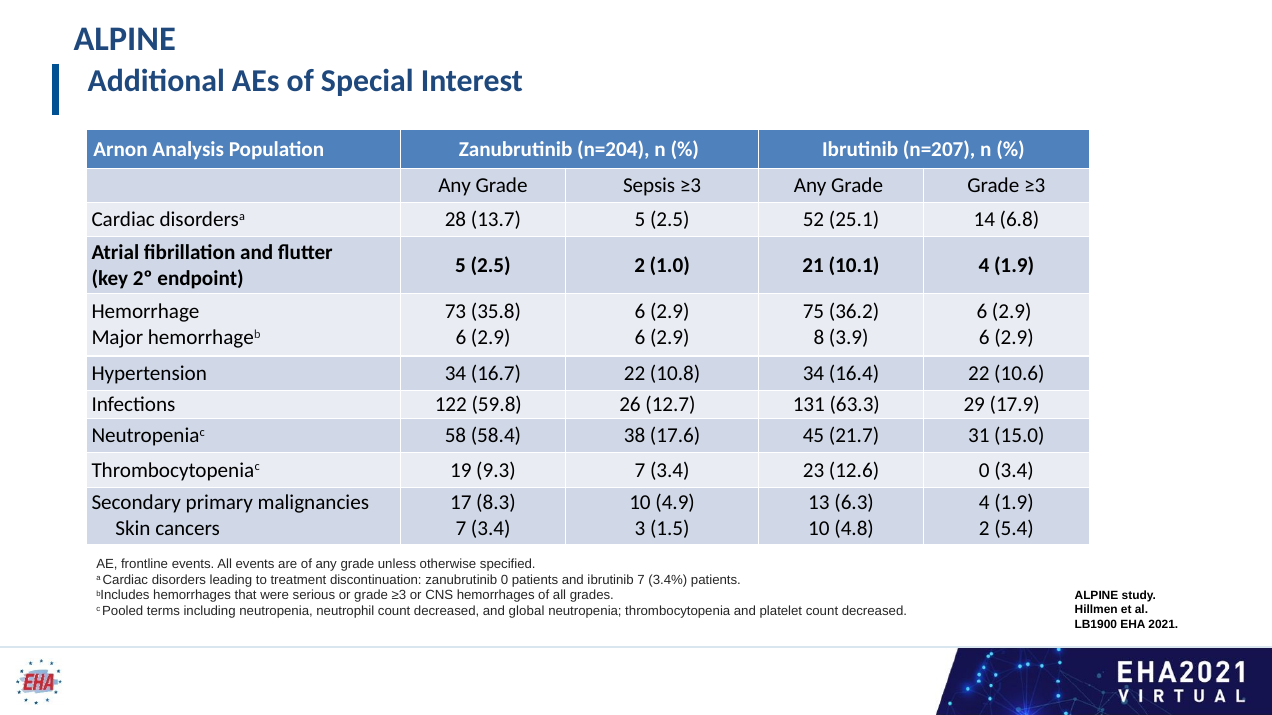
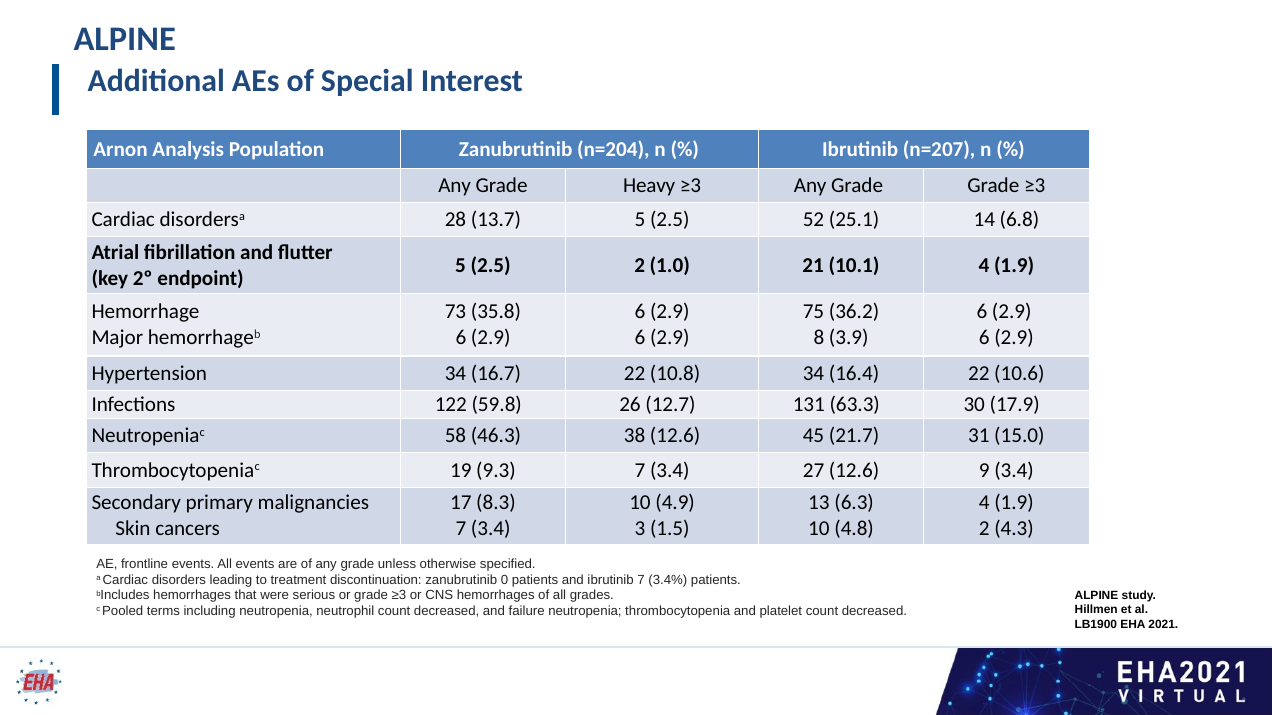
Sepsis: Sepsis -> Heavy
29: 29 -> 30
58.4: 58.4 -> 46.3
38 17.6: 17.6 -> 12.6
23: 23 -> 27
12.6 0: 0 -> 9
5.4: 5.4 -> 4.3
global: global -> failure
